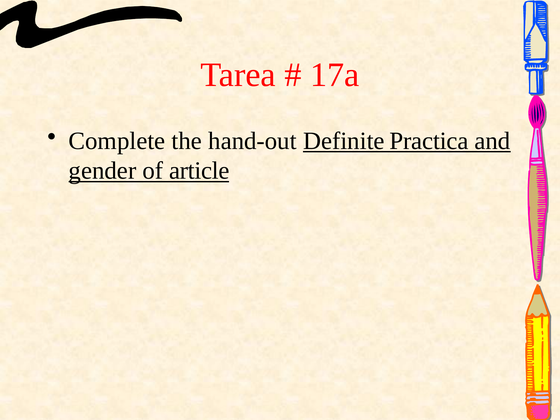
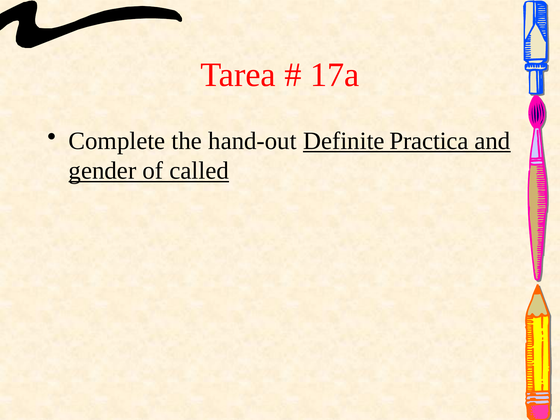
article: article -> called
